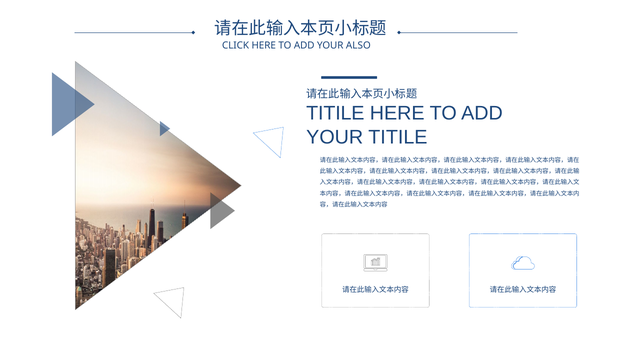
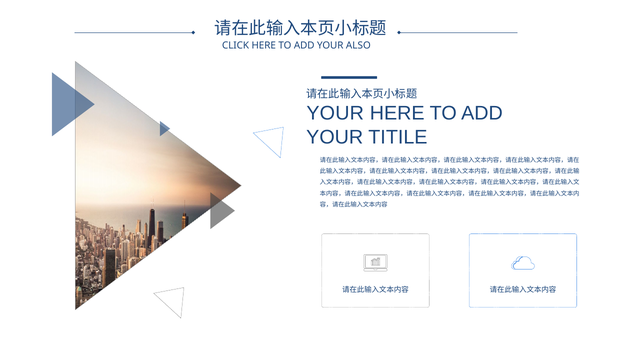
TITILE at (335, 113): TITILE -> YOUR
